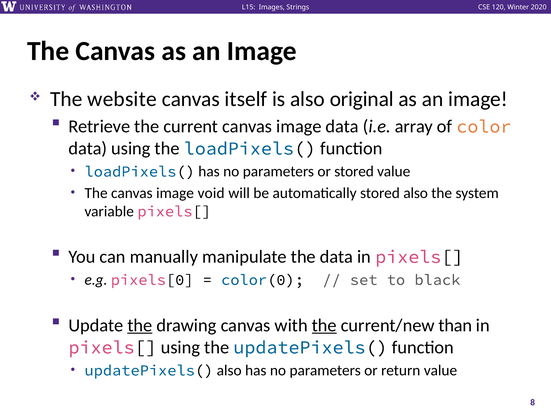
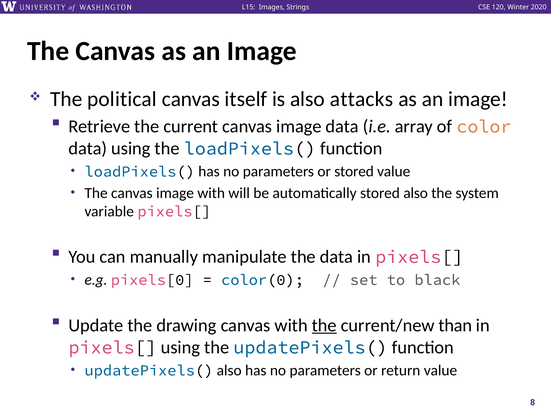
website: website -> political
original: original -> attacks
image void: void -> with
the at (140, 326) underline: present -> none
